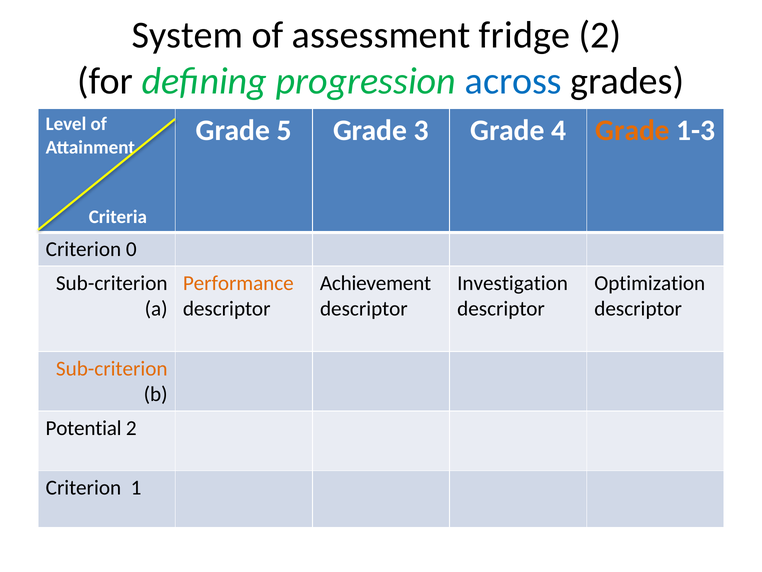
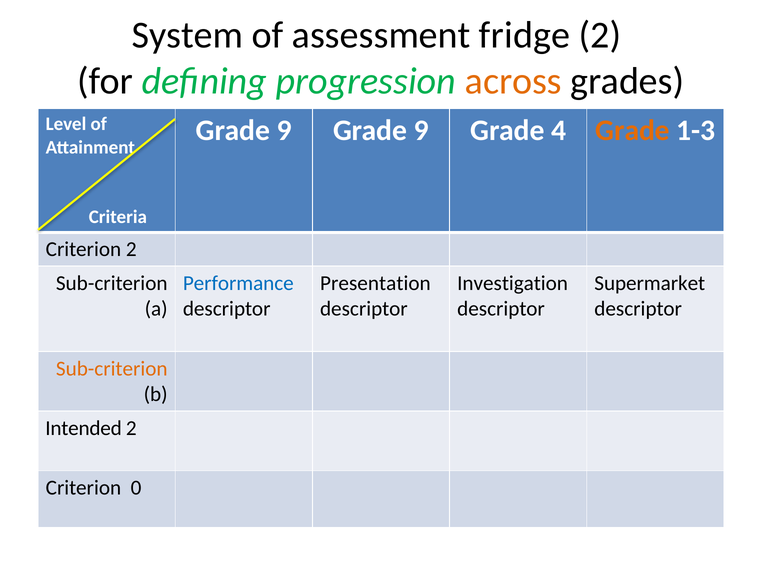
across colour: blue -> orange
5 at (284, 131): 5 -> 9
3 at (421, 131): 3 -> 9
Criterion 0: 0 -> 2
Performance colour: orange -> blue
Achievement: Achievement -> Presentation
Optimization: Optimization -> Supermarket
Potential: Potential -> Intended
1: 1 -> 0
